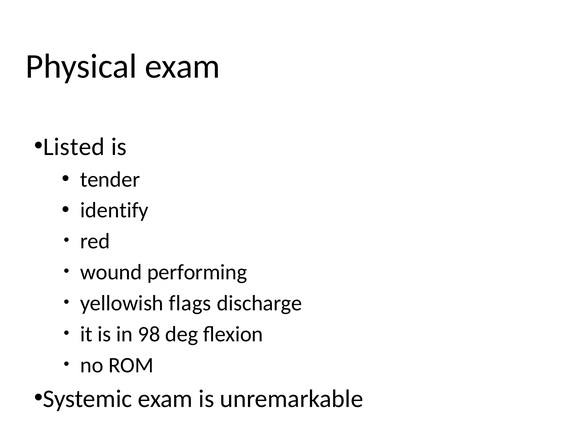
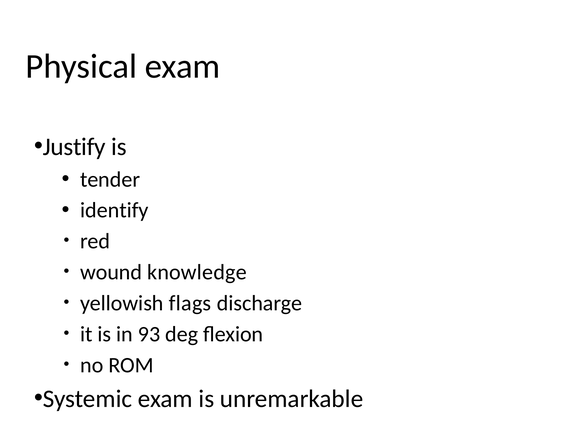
Listed: Listed -> Justify
performing: performing -> knowledge
98: 98 -> 93
